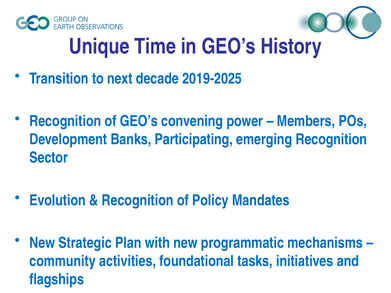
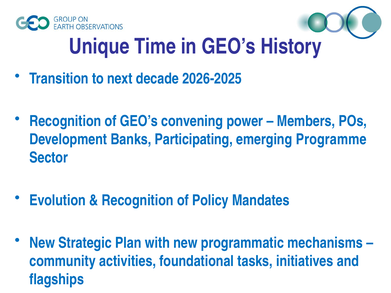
2019-2025: 2019-2025 -> 2026-2025
emerging Recognition: Recognition -> Programme
